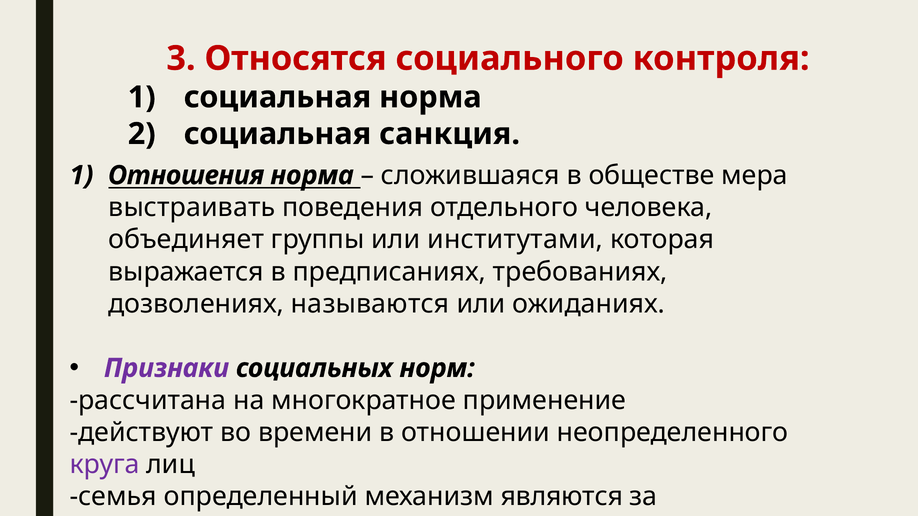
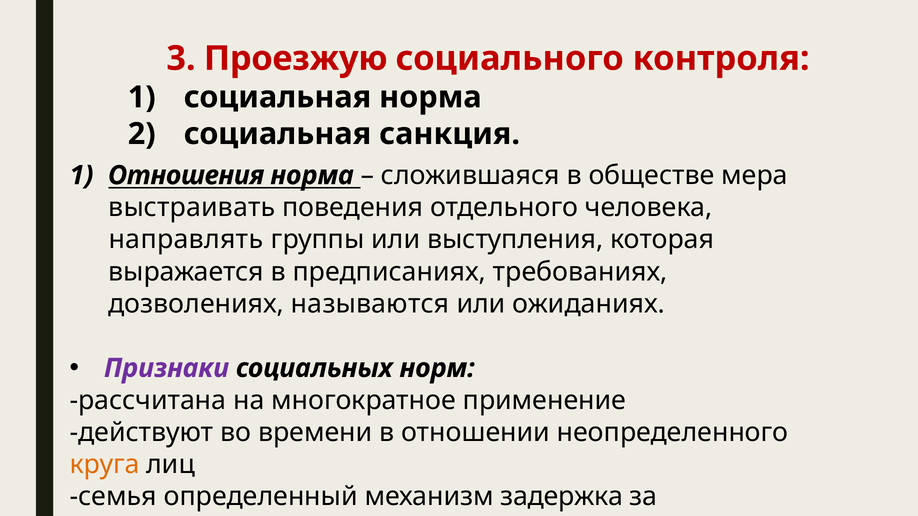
Относятся: Относятся -> Проезжую
объединяет: объединяет -> направлять
институтами: институтами -> выступления
круга colour: purple -> orange
являются: являются -> задержка
